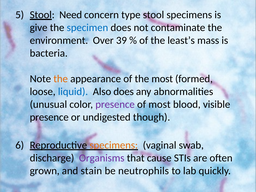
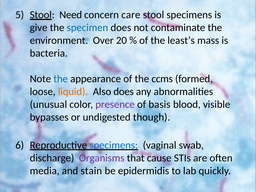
type: type -> care
39: 39 -> 20
the at (61, 79) colour: orange -> blue
the most: most -> ccms
liquid colour: blue -> orange
of most: most -> basis
presence at (49, 117): presence -> bypasses
specimens at (114, 145) colour: orange -> blue
grown: grown -> media
neutrophils: neutrophils -> epidermidis
